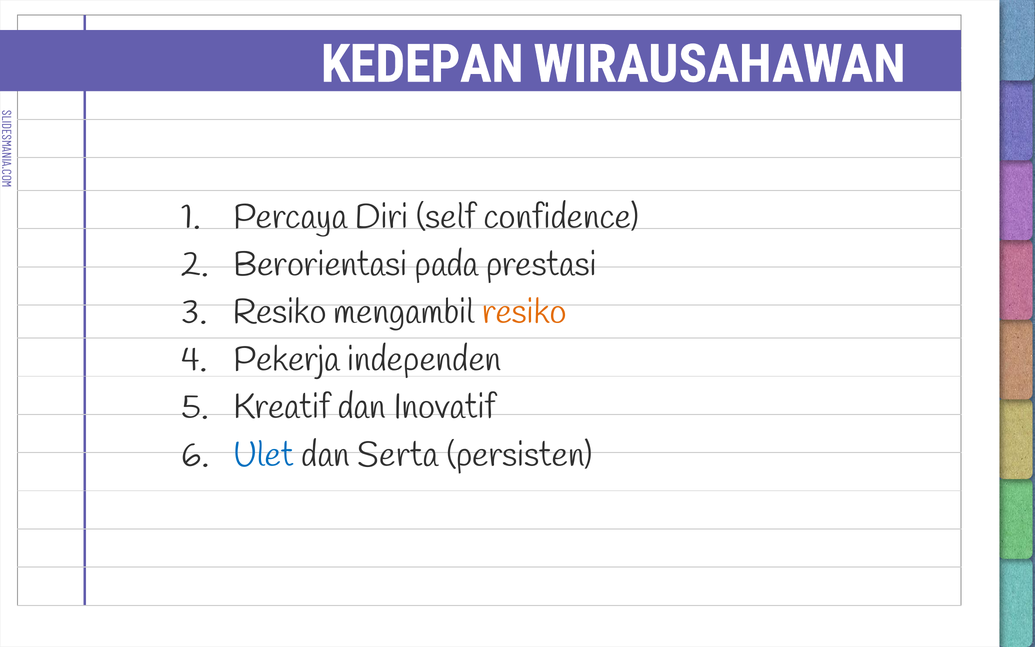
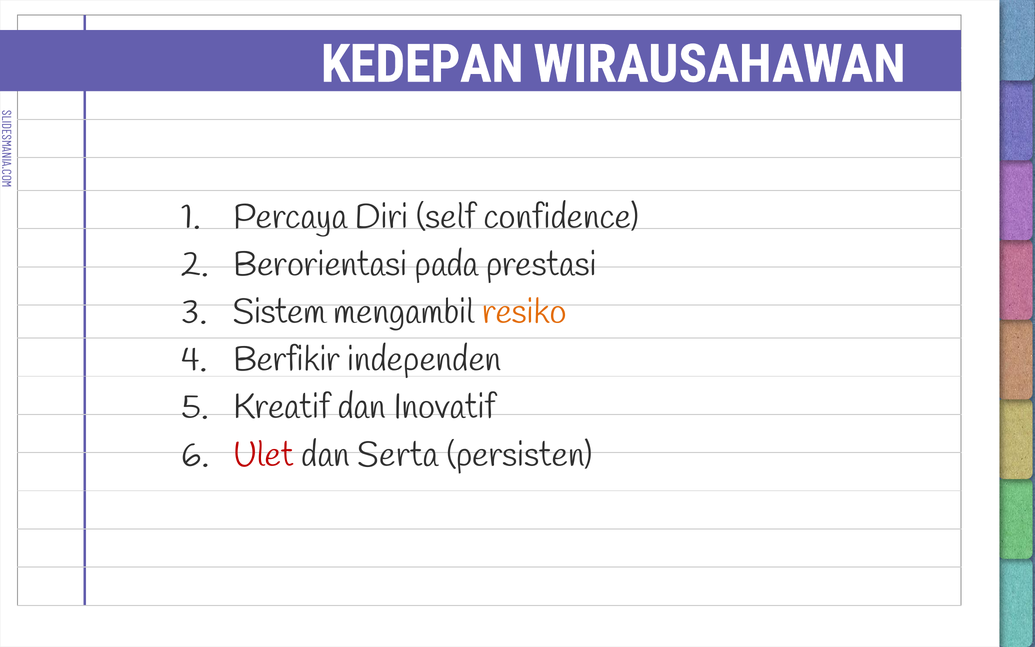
Resiko at (280, 312): Resiko -> Sistem
Pekerja: Pekerja -> Berfikir
Ulet colour: blue -> red
